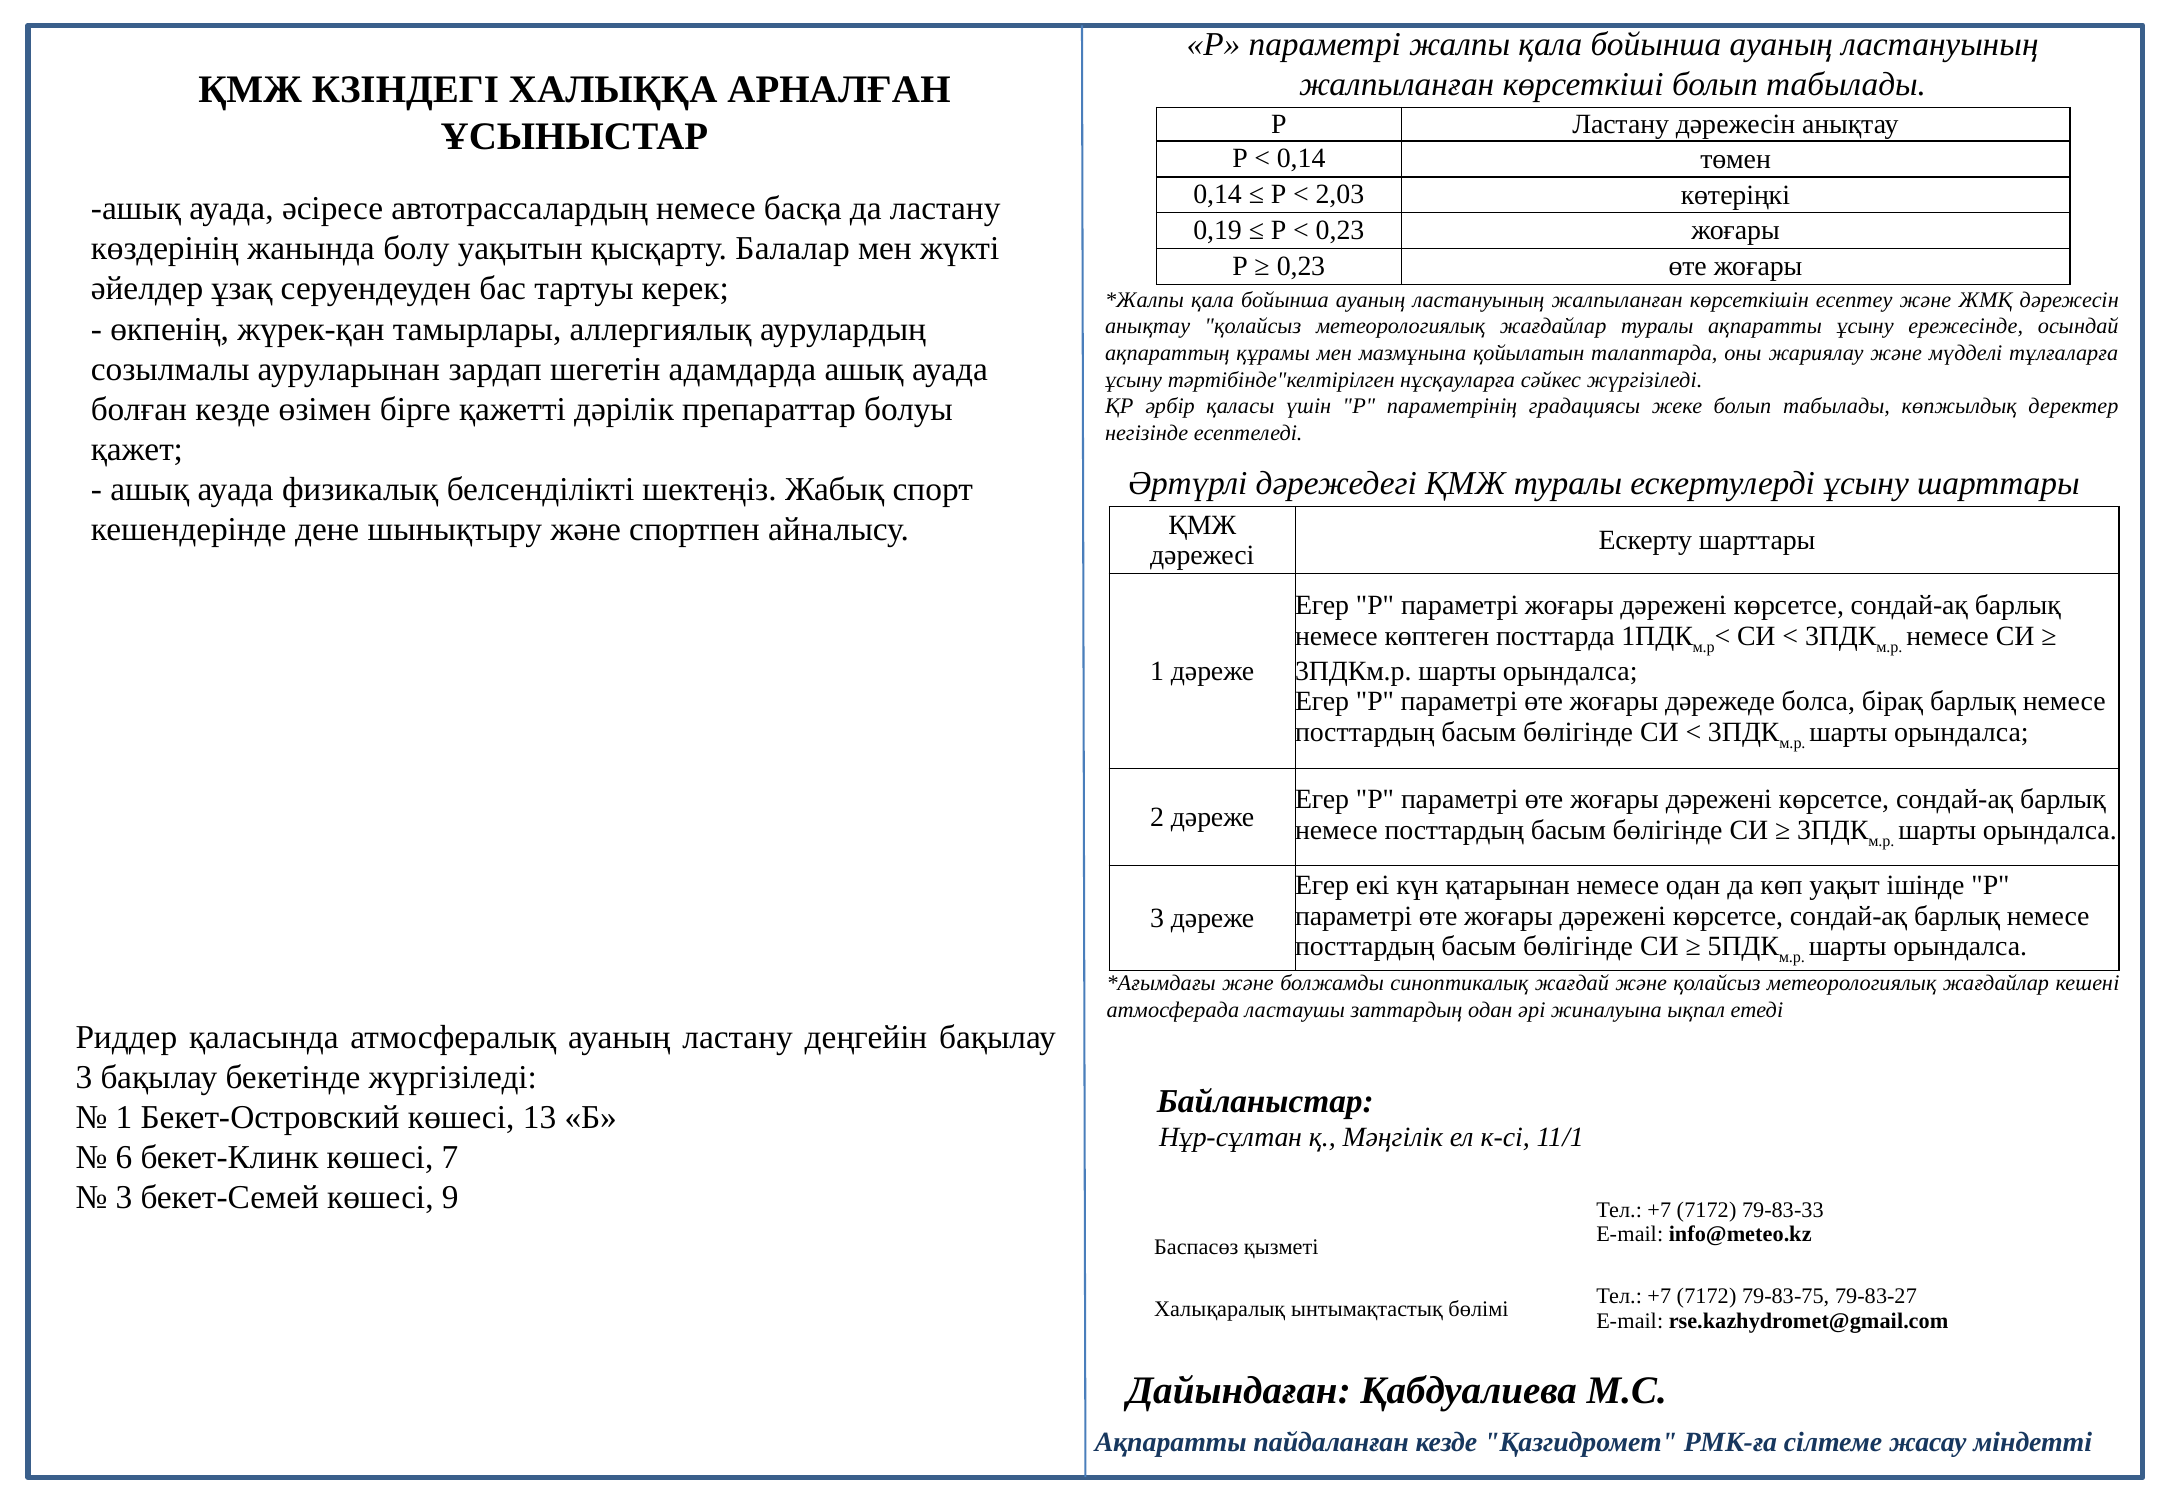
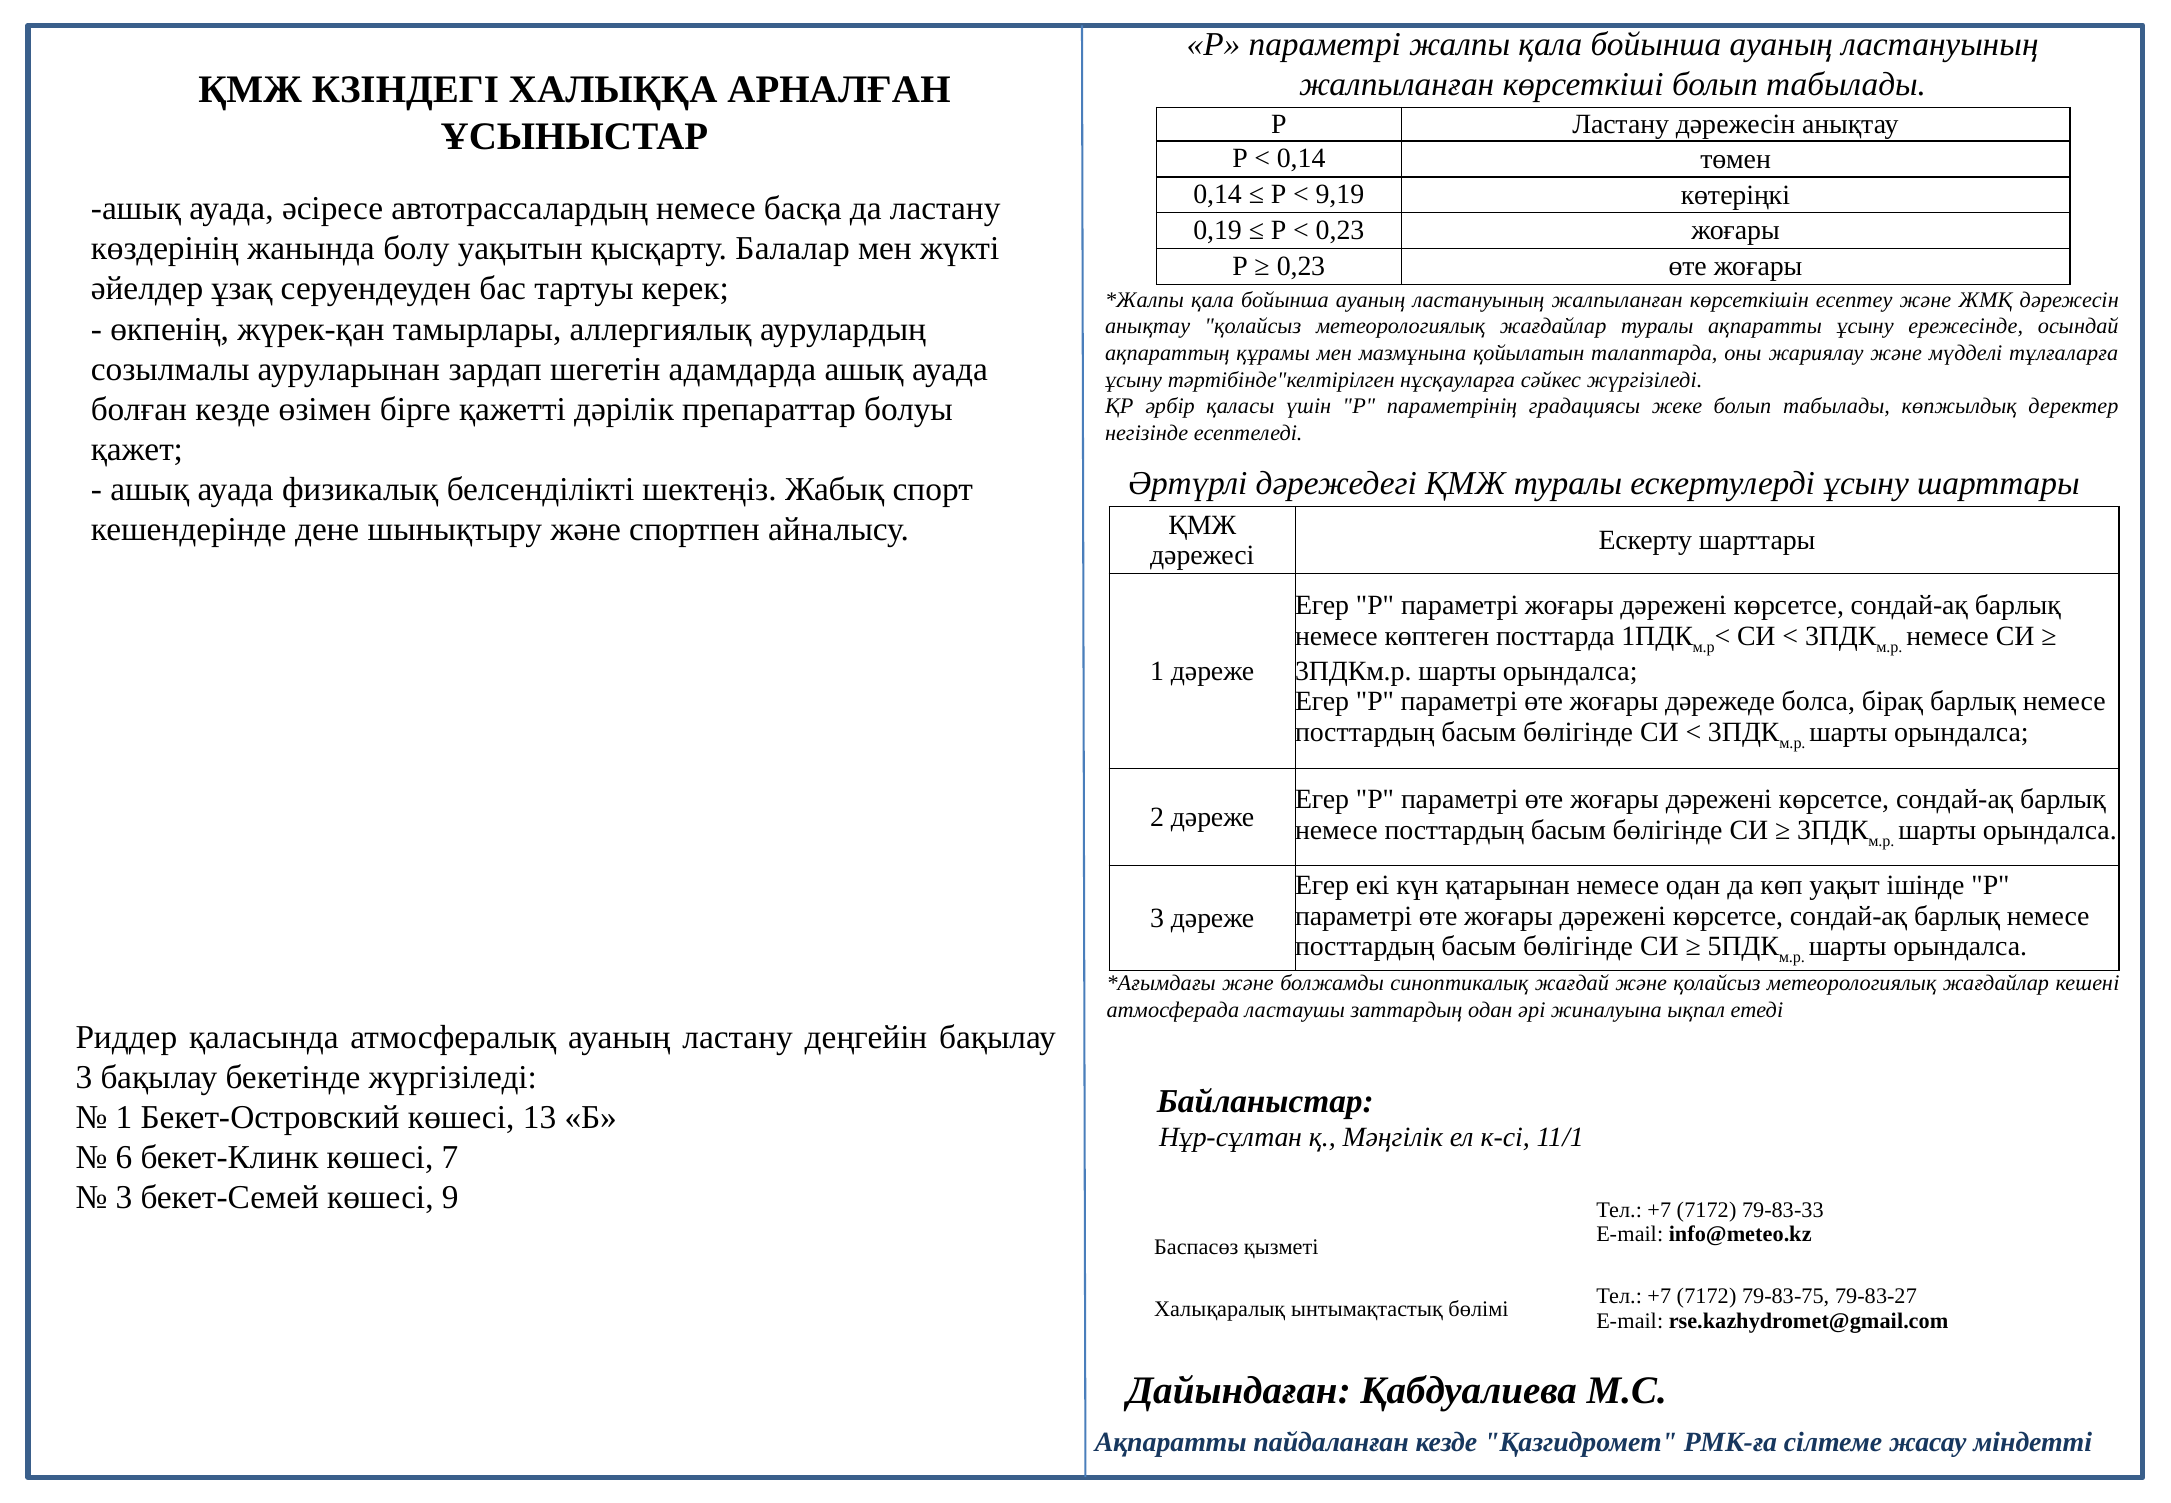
2,03: 2,03 -> 9,19
